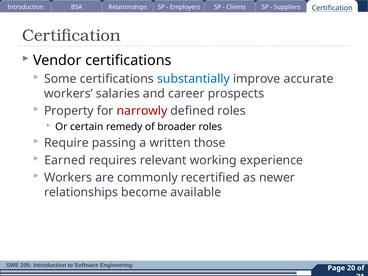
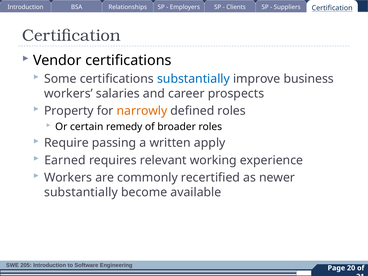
accurate: accurate -> business
narrowly colour: red -> orange
those: those -> apply
relationships at (81, 192): relationships -> substantially
